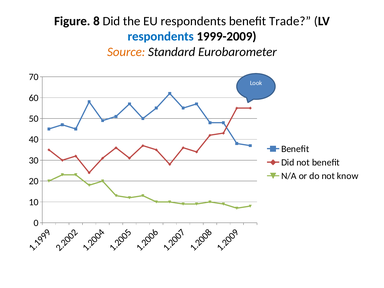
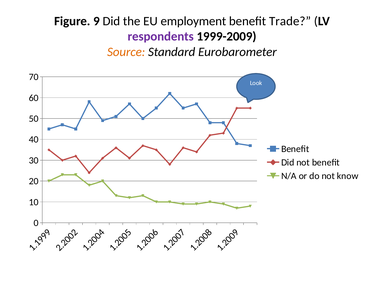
Figure 8: 8 -> 9
EU respondents: respondents -> employment
respondents at (161, 36) colour: blue -> purple
